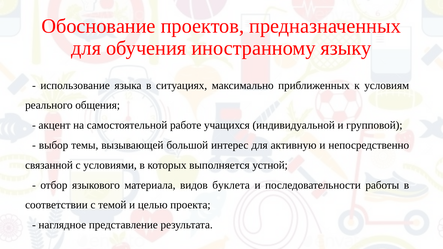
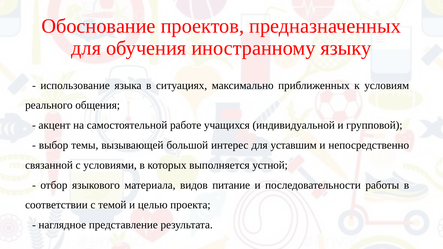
активную: активную -> уставшим
буклета: буклета -> питание
